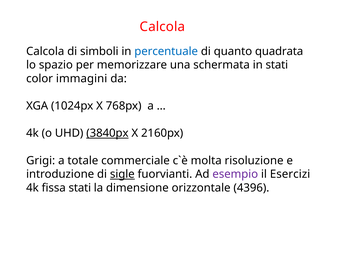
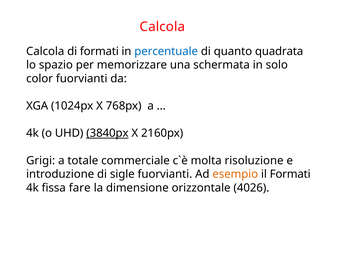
di simboli: simboli -> formati
in stati: stati -> solo
color immagini: immagini -> fuorvianti
sigle underline: present -> none
esempio colour: purple -> orange
il Esercizi: Esercizi -> Formati
fissa stati: stati -> fare
4396: 4396 -> 4026
